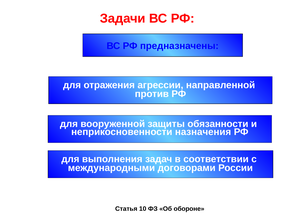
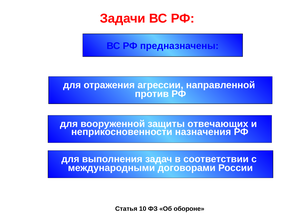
обязанности: обязанности -> отвечающих
